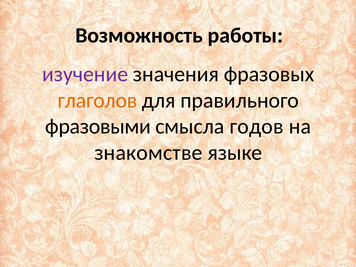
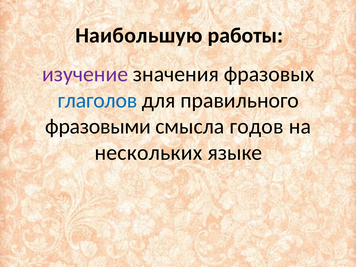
Возможность: Возможность -> Наибольшую
глаголов colour: orange -> blue
знакомстве: знакомстве -> нескольких
